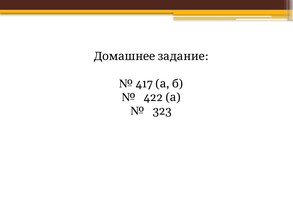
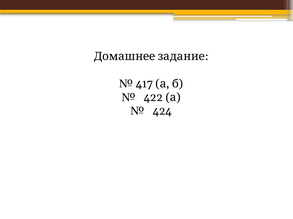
323: 323 -> 424
